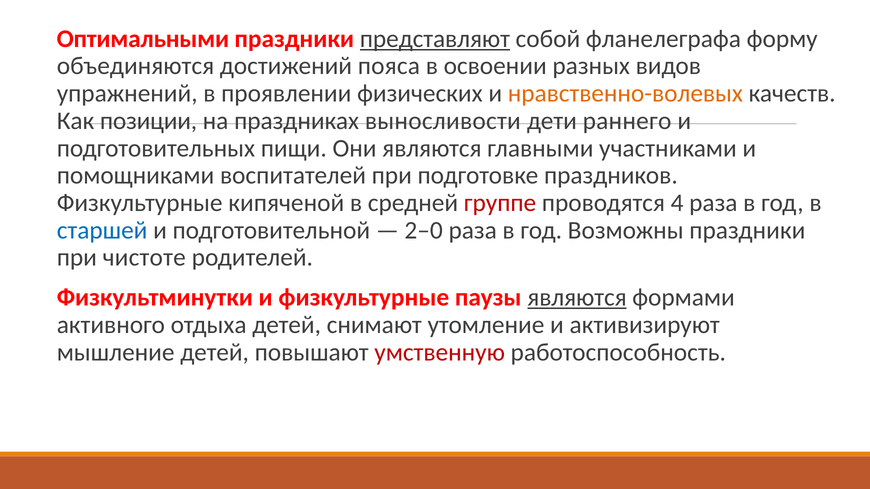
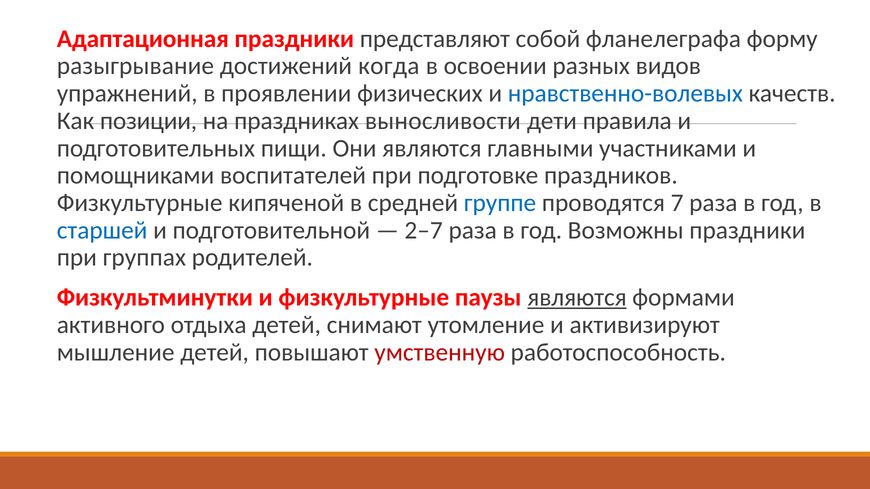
Оптимальными: Оптимальными -> Адаптационная
представляют underline: present -> none
объединяются: объединяются -> разыгрывание
пояса: пояса -> когда
нравственно-волевых colour: orange -> blue
раннего: раннего -> правила
группе colour: red -> blue
4: 4 -> 7
2–0: 2–0 -> 2–7
чистоте: чистоте -> группах
